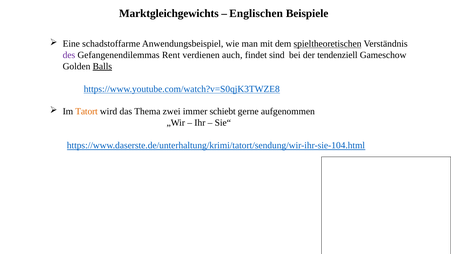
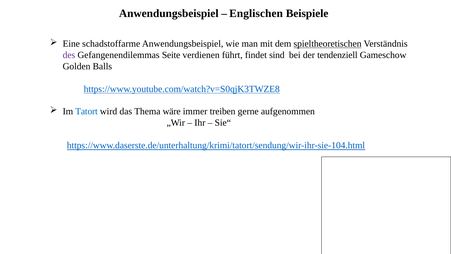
Marktgleichgewichts at (169, 13): Marktgleichgewichts -> Anwendungsbeispiel
Rent: Rent -> Seite
auch: auch -> führt
Balls underline: present -> none
Tatort colour: orange -> blue
zwei: zwei -> wäre
schiebt: schiebt -> treiben
